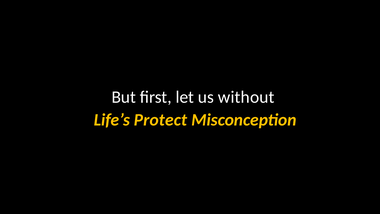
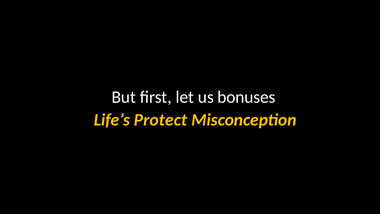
without: without -> bonuses
